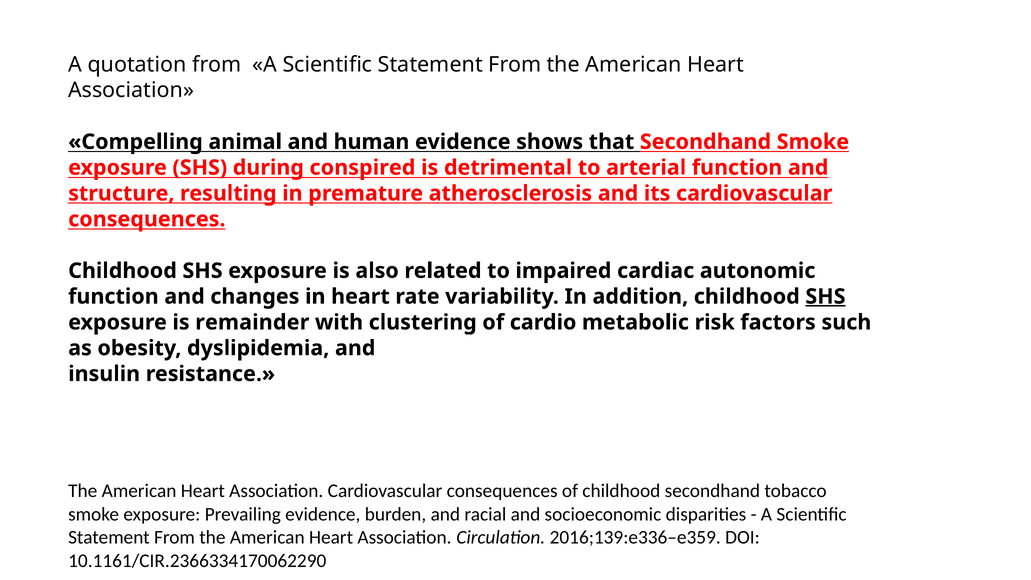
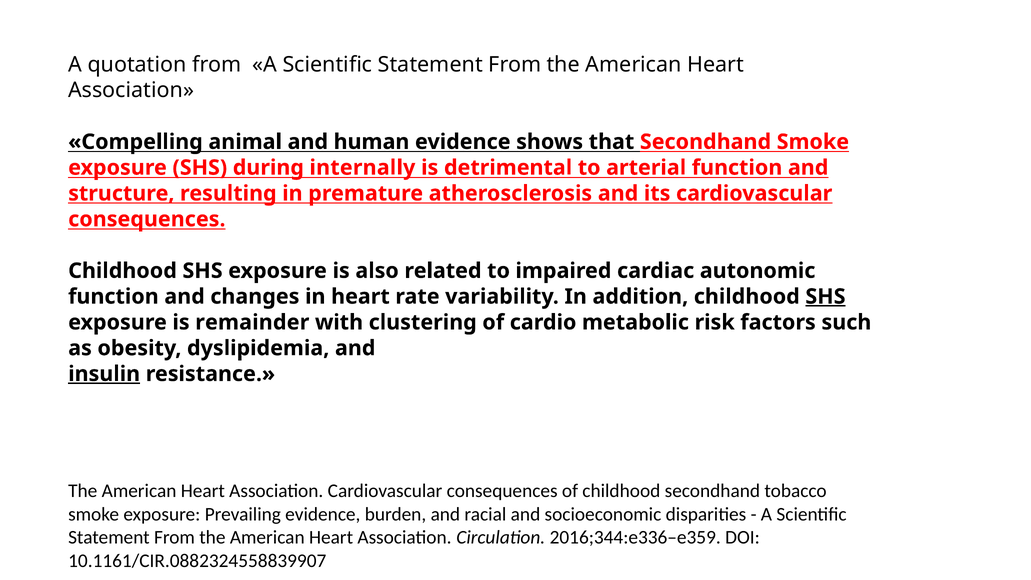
conspired: conspired -> internally
insulin underline: none -> present
2016;139:e336–e359: 2016;139:e336–e359 -> 2016;344:e336–e359
10.1161/CIR.2366334170062290: 10.1161/CIR.2366334170062290 -> 10.1161/CIR.0882324558839907
